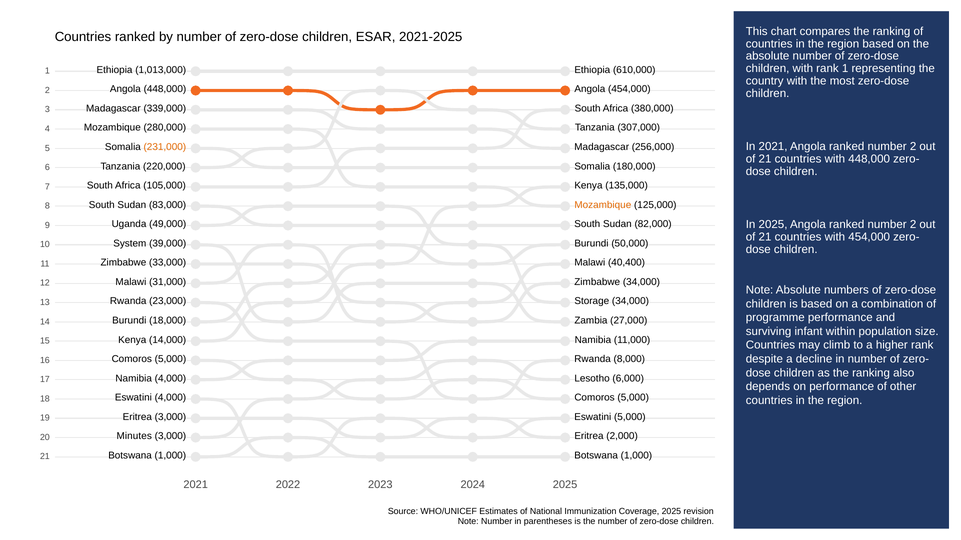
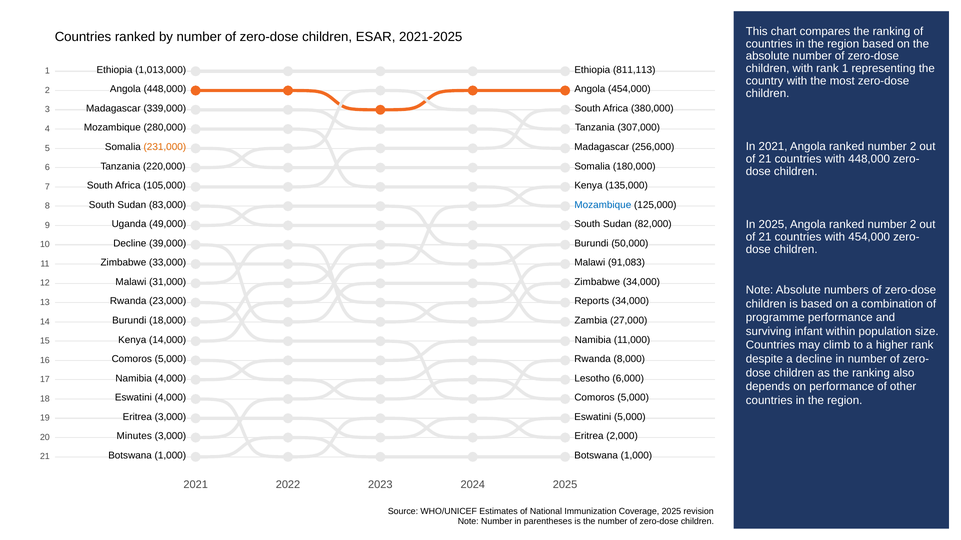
610,000: 610,000 -> 811,113
Mozambique at (603, 205) colour: orange -> blue
System at (130, 244): System -> Decline
40,400: 40,400 -> 91,083
Storage: Storage -> Reports
